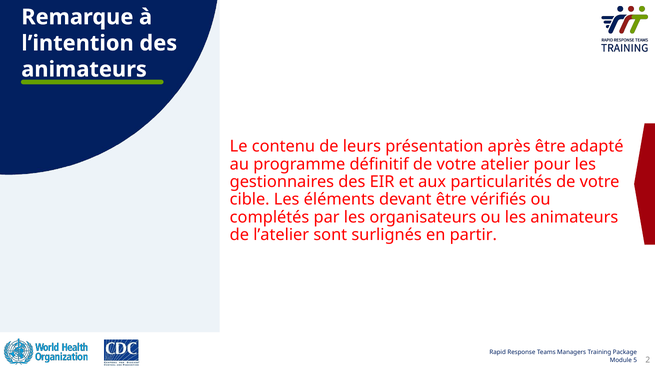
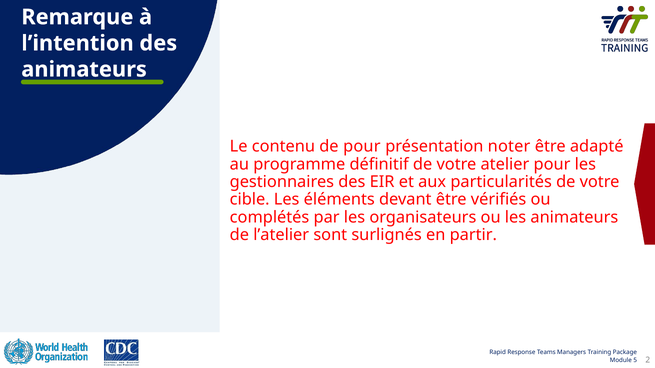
de leurs: leurs -> pour
après: après -> noter
